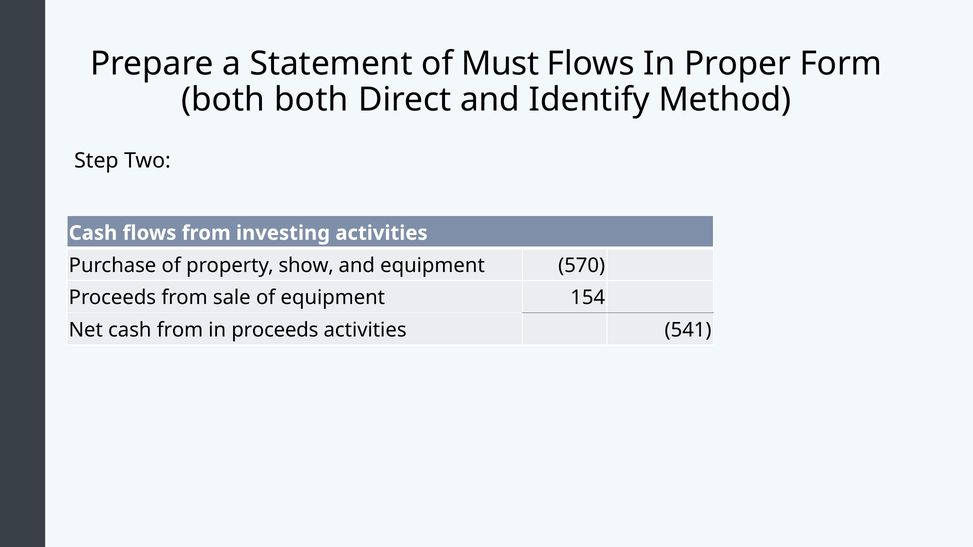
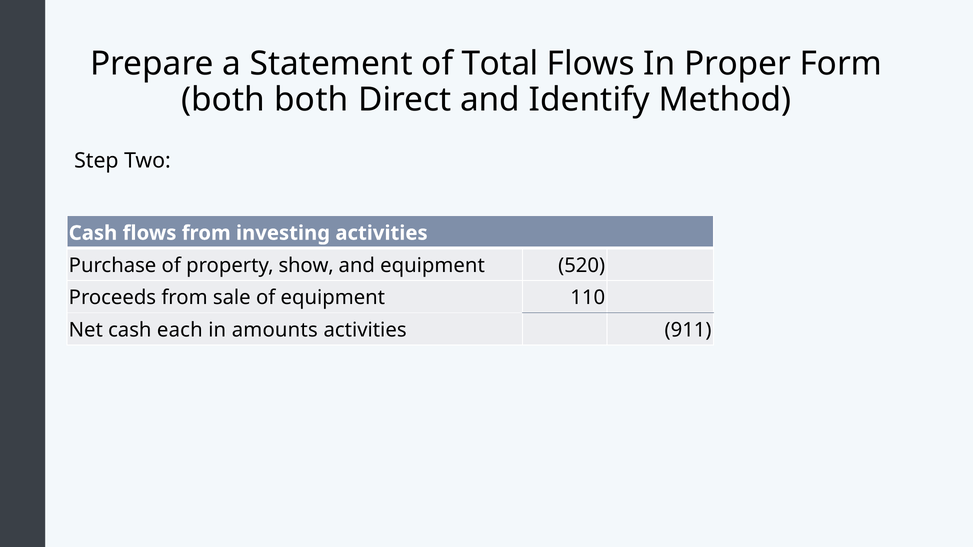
Must: Must -> Total
570: 570 -> 520
154: 154 -> 110
cash from: from -> each
in proceeds: proceeds -> amounts
541: 541 -> 911
